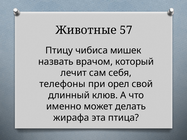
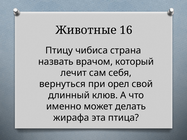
57: 57 -> 16
мишек: мишек -> страна
телефоны: телефоны -> вернуться
